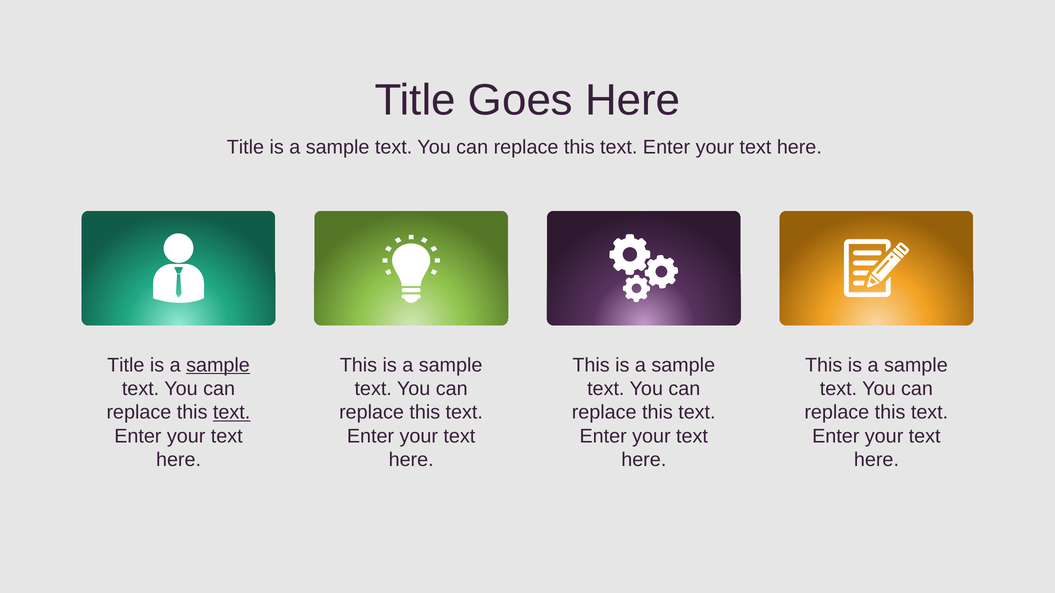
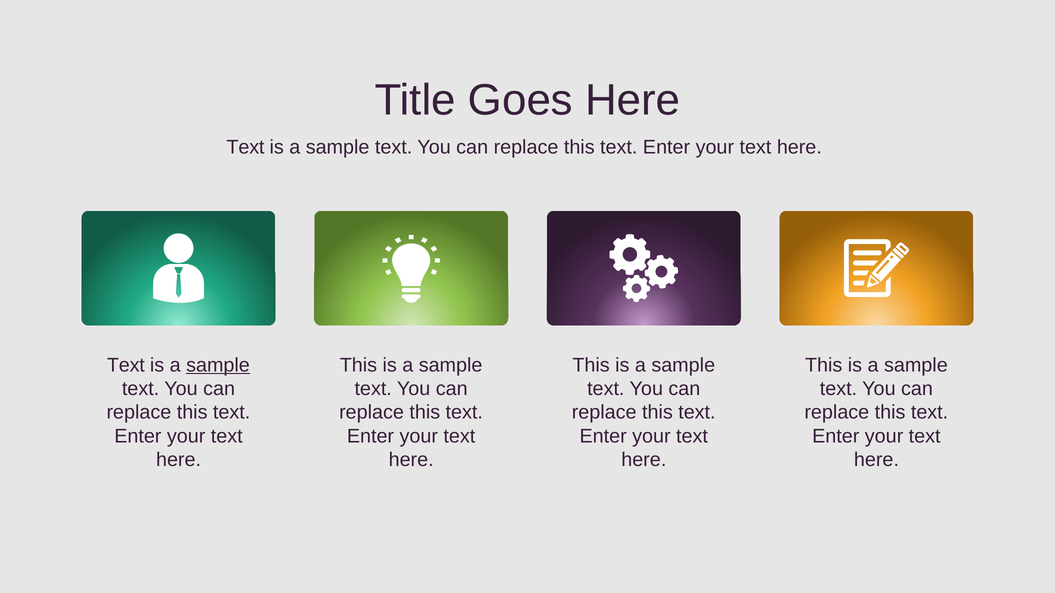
Title at (245, 148): Title -> Text
Title at (126, 365): Title -> Text
text at (232, 413) underline: present -> none
